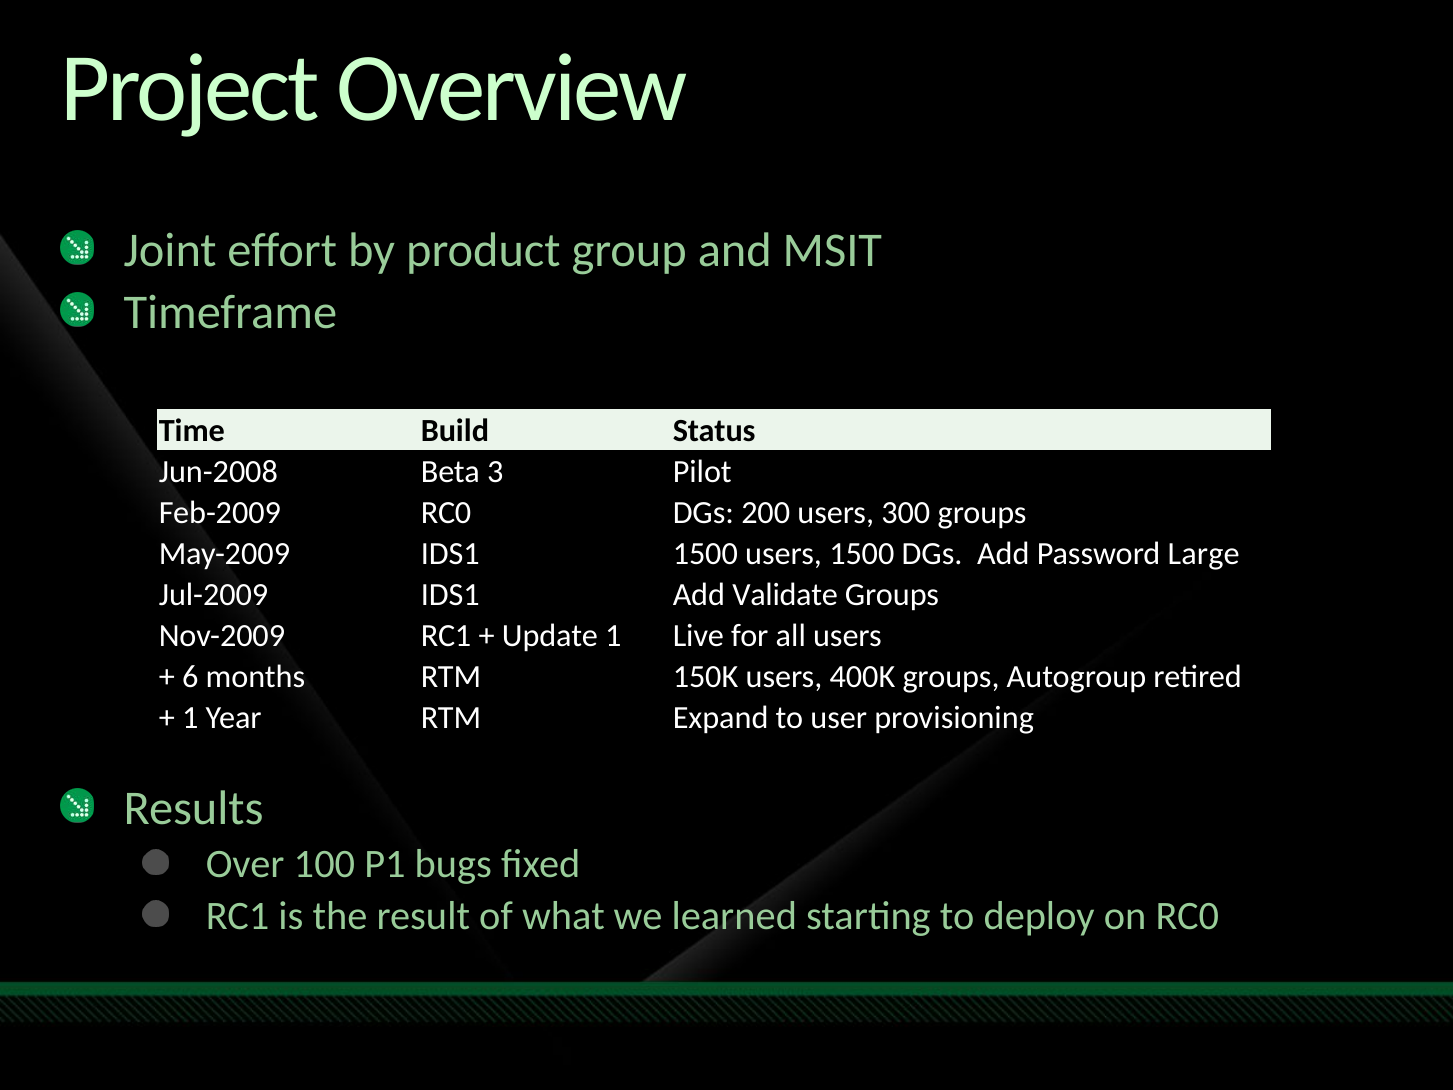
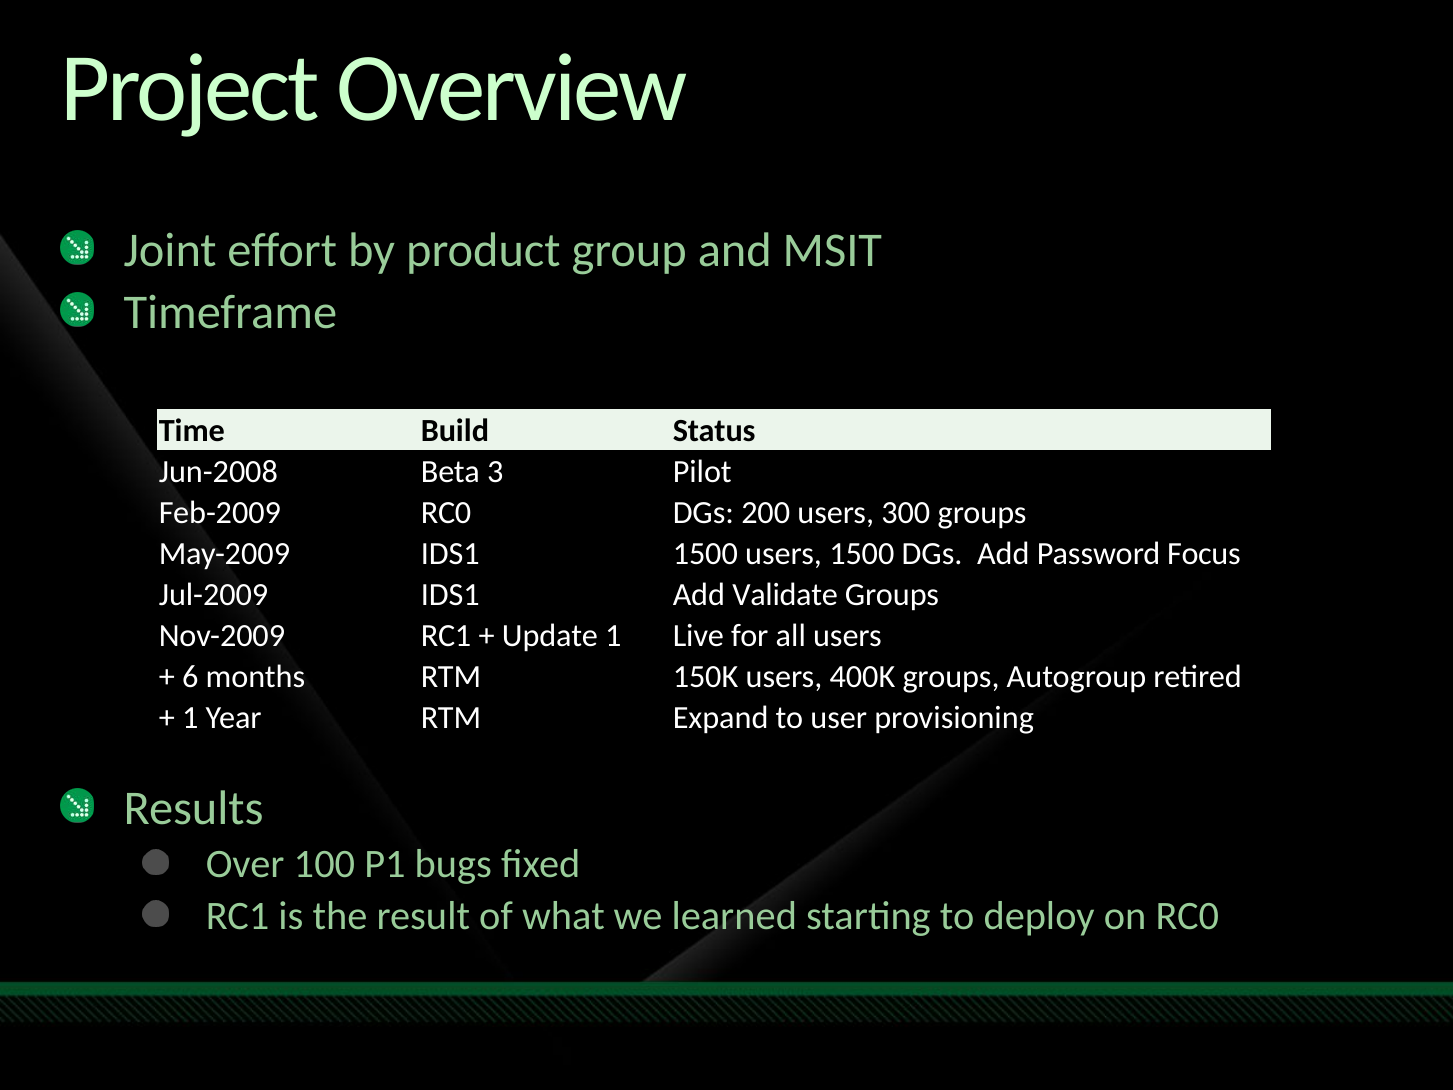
Large: Large -> Focus
